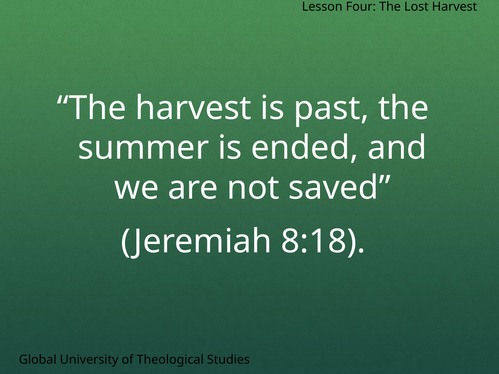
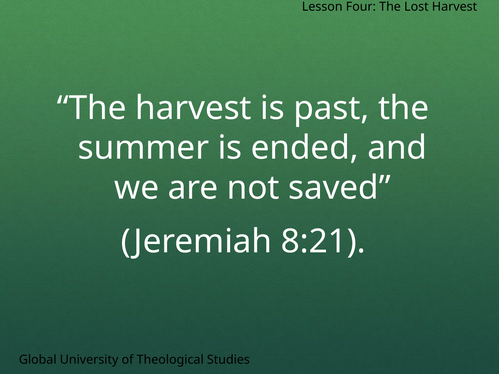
8:18: 8:18 -> 8:21
